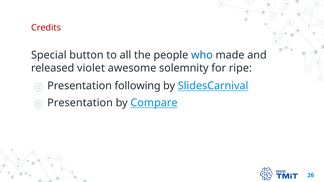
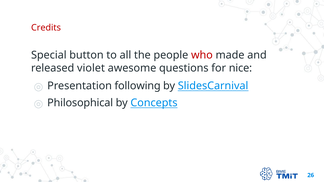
who colour: blue -> red
solemnity: solemnity -> questions
ripe: ripe -> nice
Presentation at (80, 103): Presentation -> Philosophical
Compare: Compare -> Concepts
